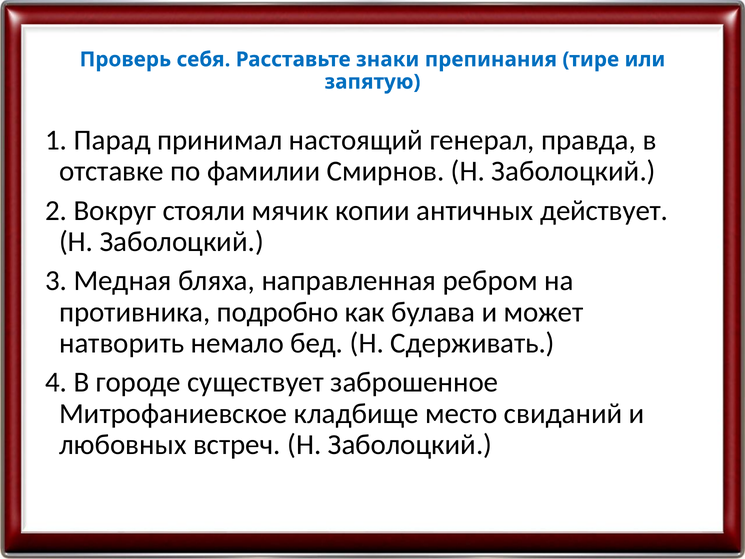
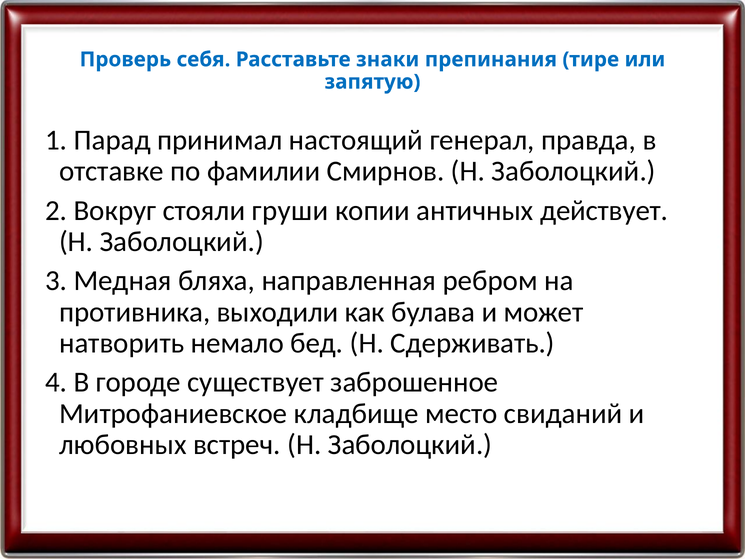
мячик: мячик -> груши
подробно: подробно -> выходили
